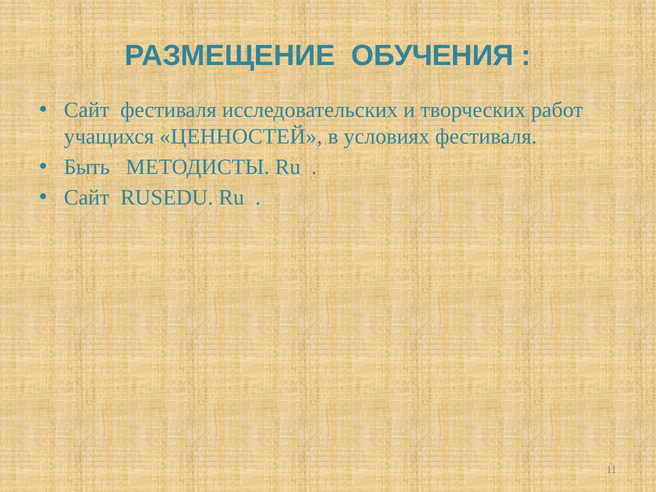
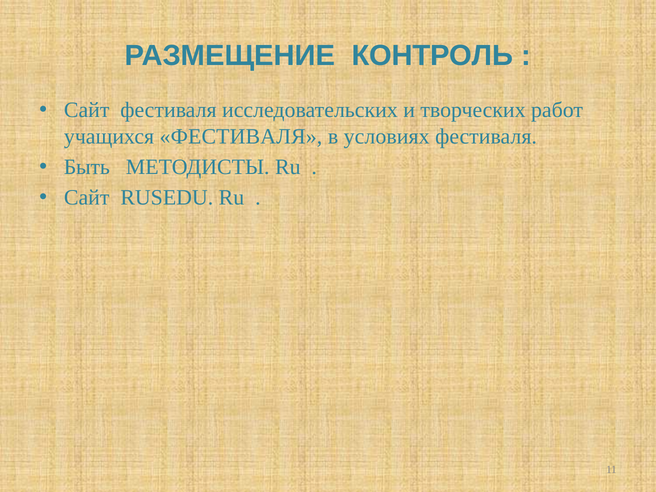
ОБУЧЕНИЯ: ОБУЧЕНИЯ -> КОНТРОЛЬ
учащихся ЦЕННОСТЕЙ: ЦЕННОСТЕЙ -> ФЕСТИВАЛЯ
